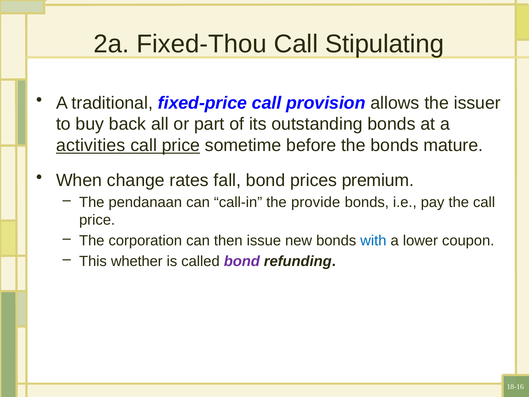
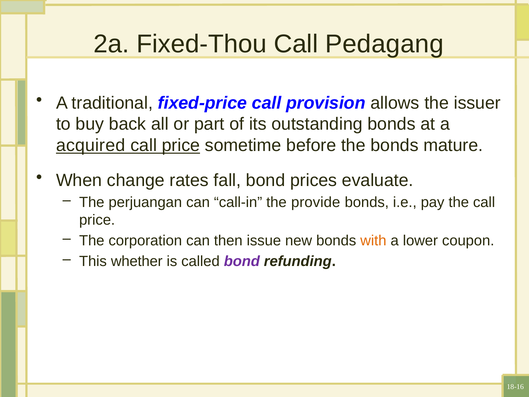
Stipulating: Stipulating -> Pedagang
activities: activities -> acquired
premium: premium -> evaluate
pendanaan: pendanaan -> perjuangan
with colour: blue -> orange
